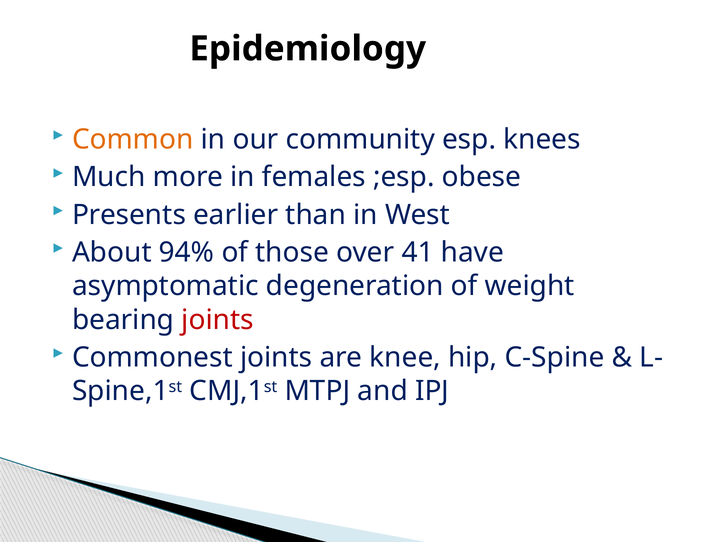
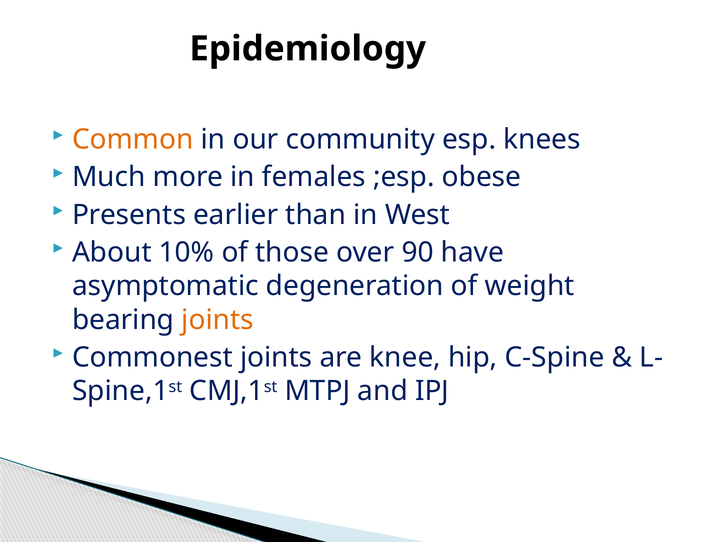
94%: 94% -> 10%
41: 41 -> 90
joints at (218, 319) colour: red -> orange
